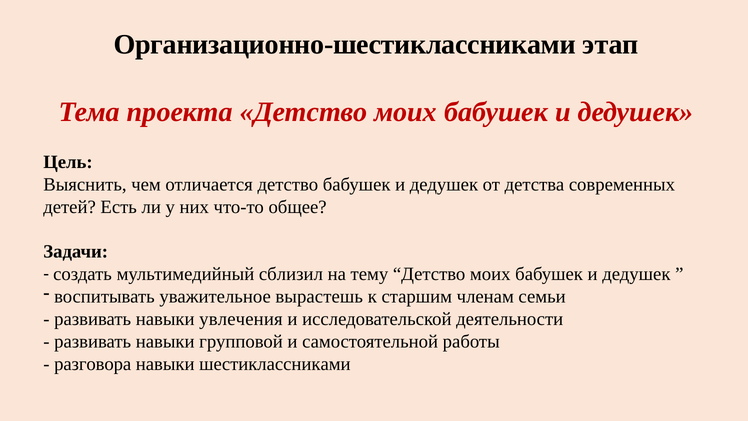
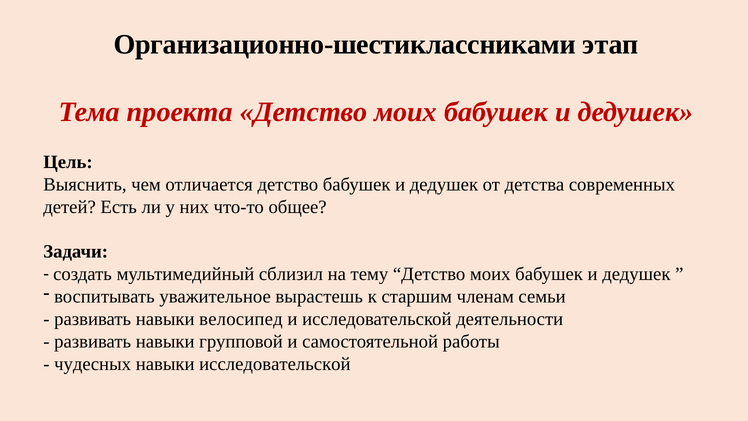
увлечения: увлечения -> велосипед
разговора: разговора -> чудесных
навыки шестиклассниками: шестиклассниками -> исследовательской
